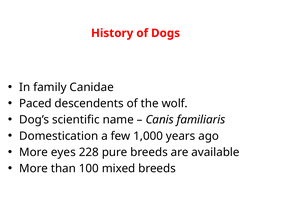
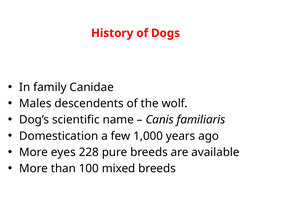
Paced: Paced -> Males
